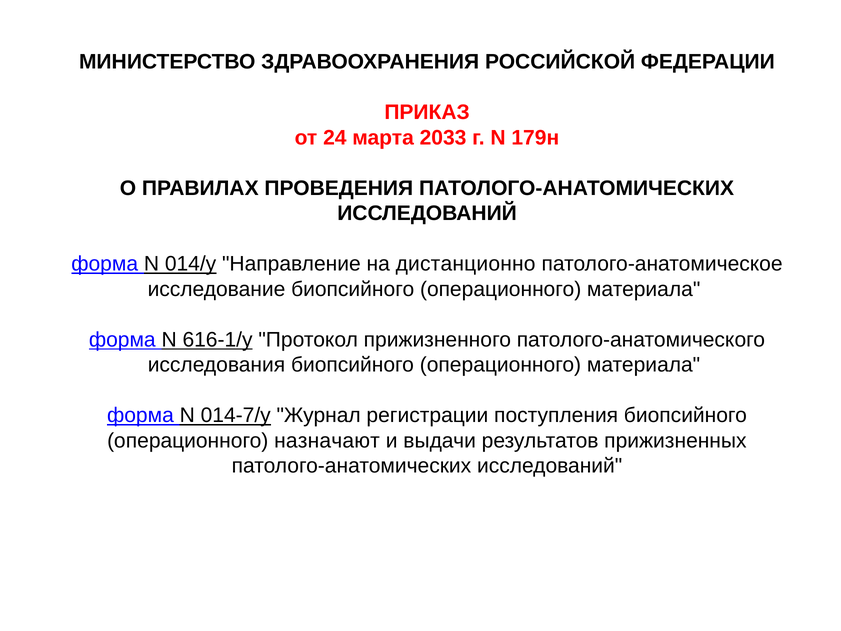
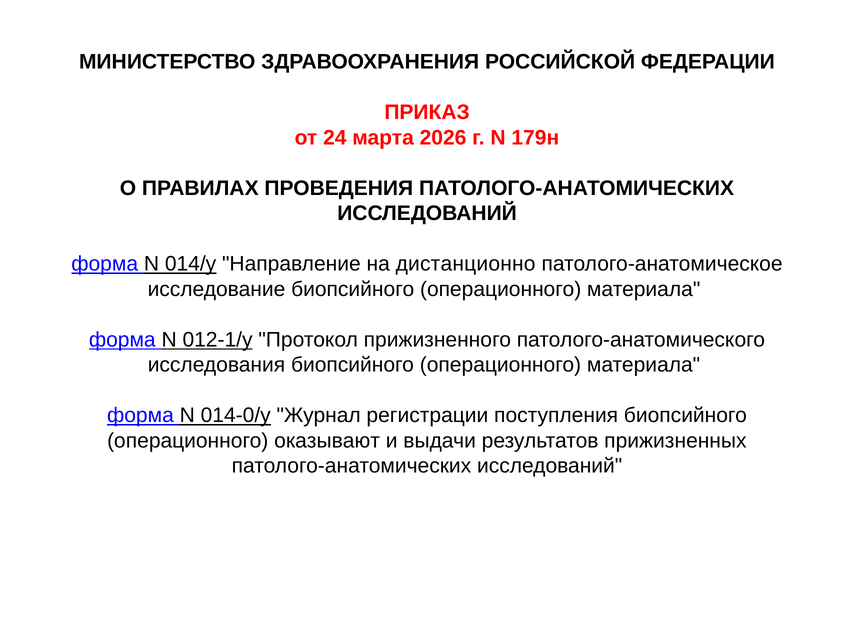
2033: 2033 -> 2026
616-1/у: 616-1/у -> 012-1/у
014-7/у: 014-7/у -> 014-0/у
назначают: назначают -> оказывают
